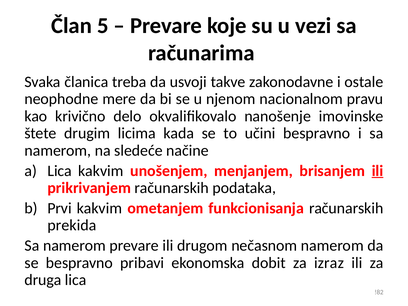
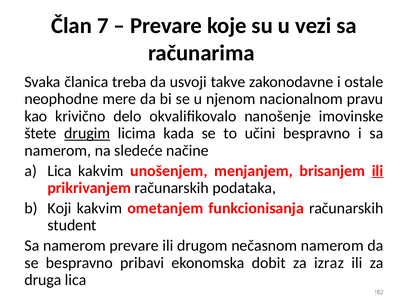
5: 5 -> 7
drugim underline: none -> present
Prvi: Prvi -> Koji
prekida: prekida -> student
